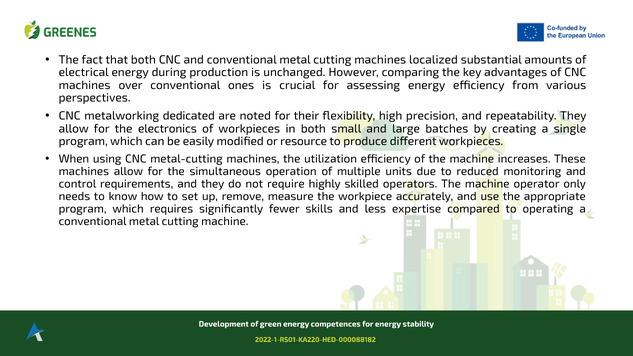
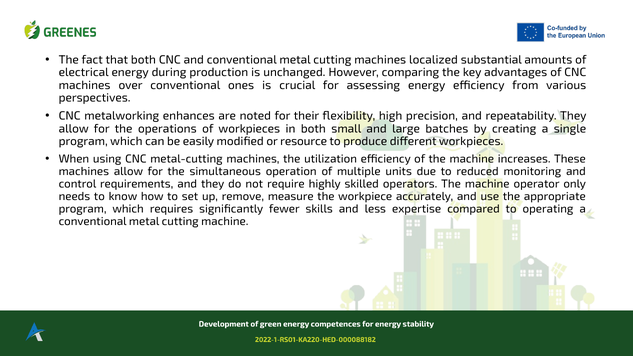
dedicated: dedicated -> enhances
electronics: electronics -> operations
